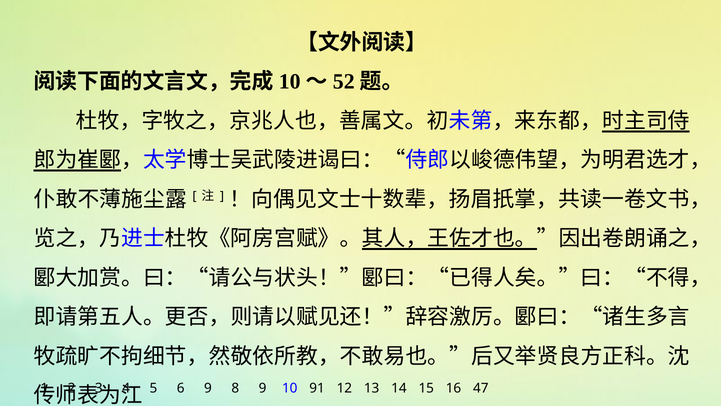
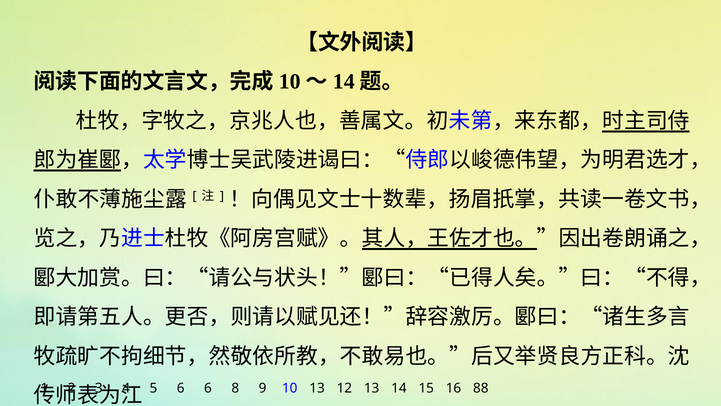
52 at (344, 82): 52 -> 14
6 9: 9 -> 6
10 91: 91 -> 13
47: 47 -> 88
